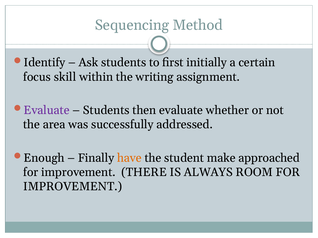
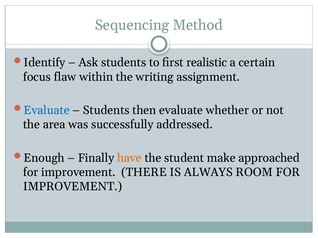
initially: initially -> realistic
skill: skill -> flaw
Evaluate at (47, 110) colour: purple -> blue
